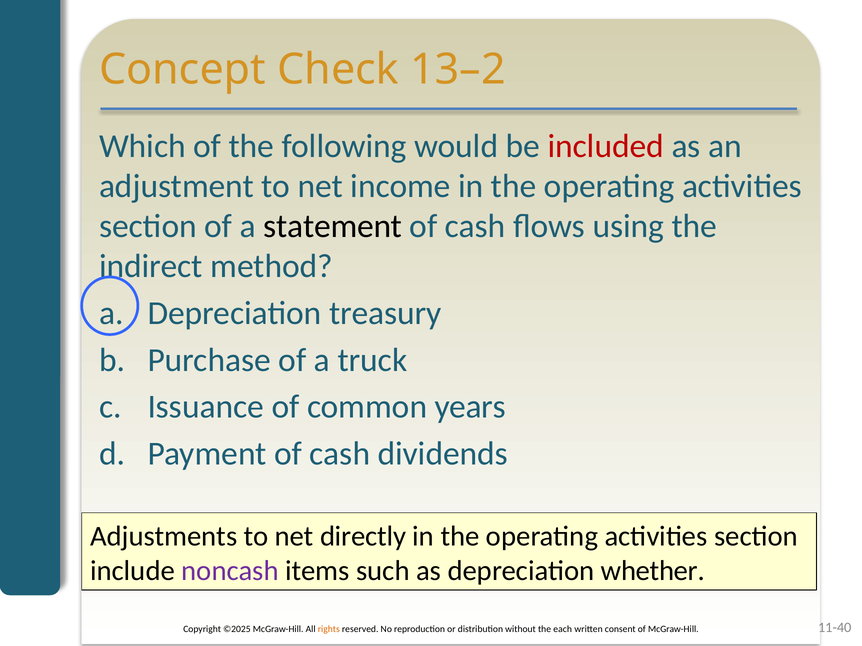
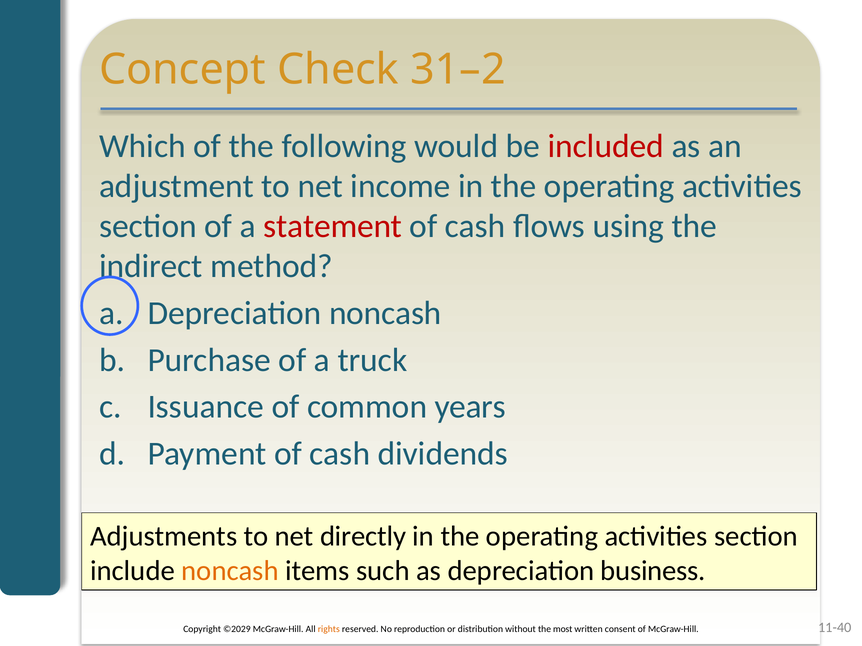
13–2: 13–2 -> 31–2
statement colour: black -> red
Depreciation treasury: treasury -> noncash
noncash at (230, 571) colour: purple -> orange
whether: whether -> business
©2025: ©2025 -> ©2029
each: each -> most
